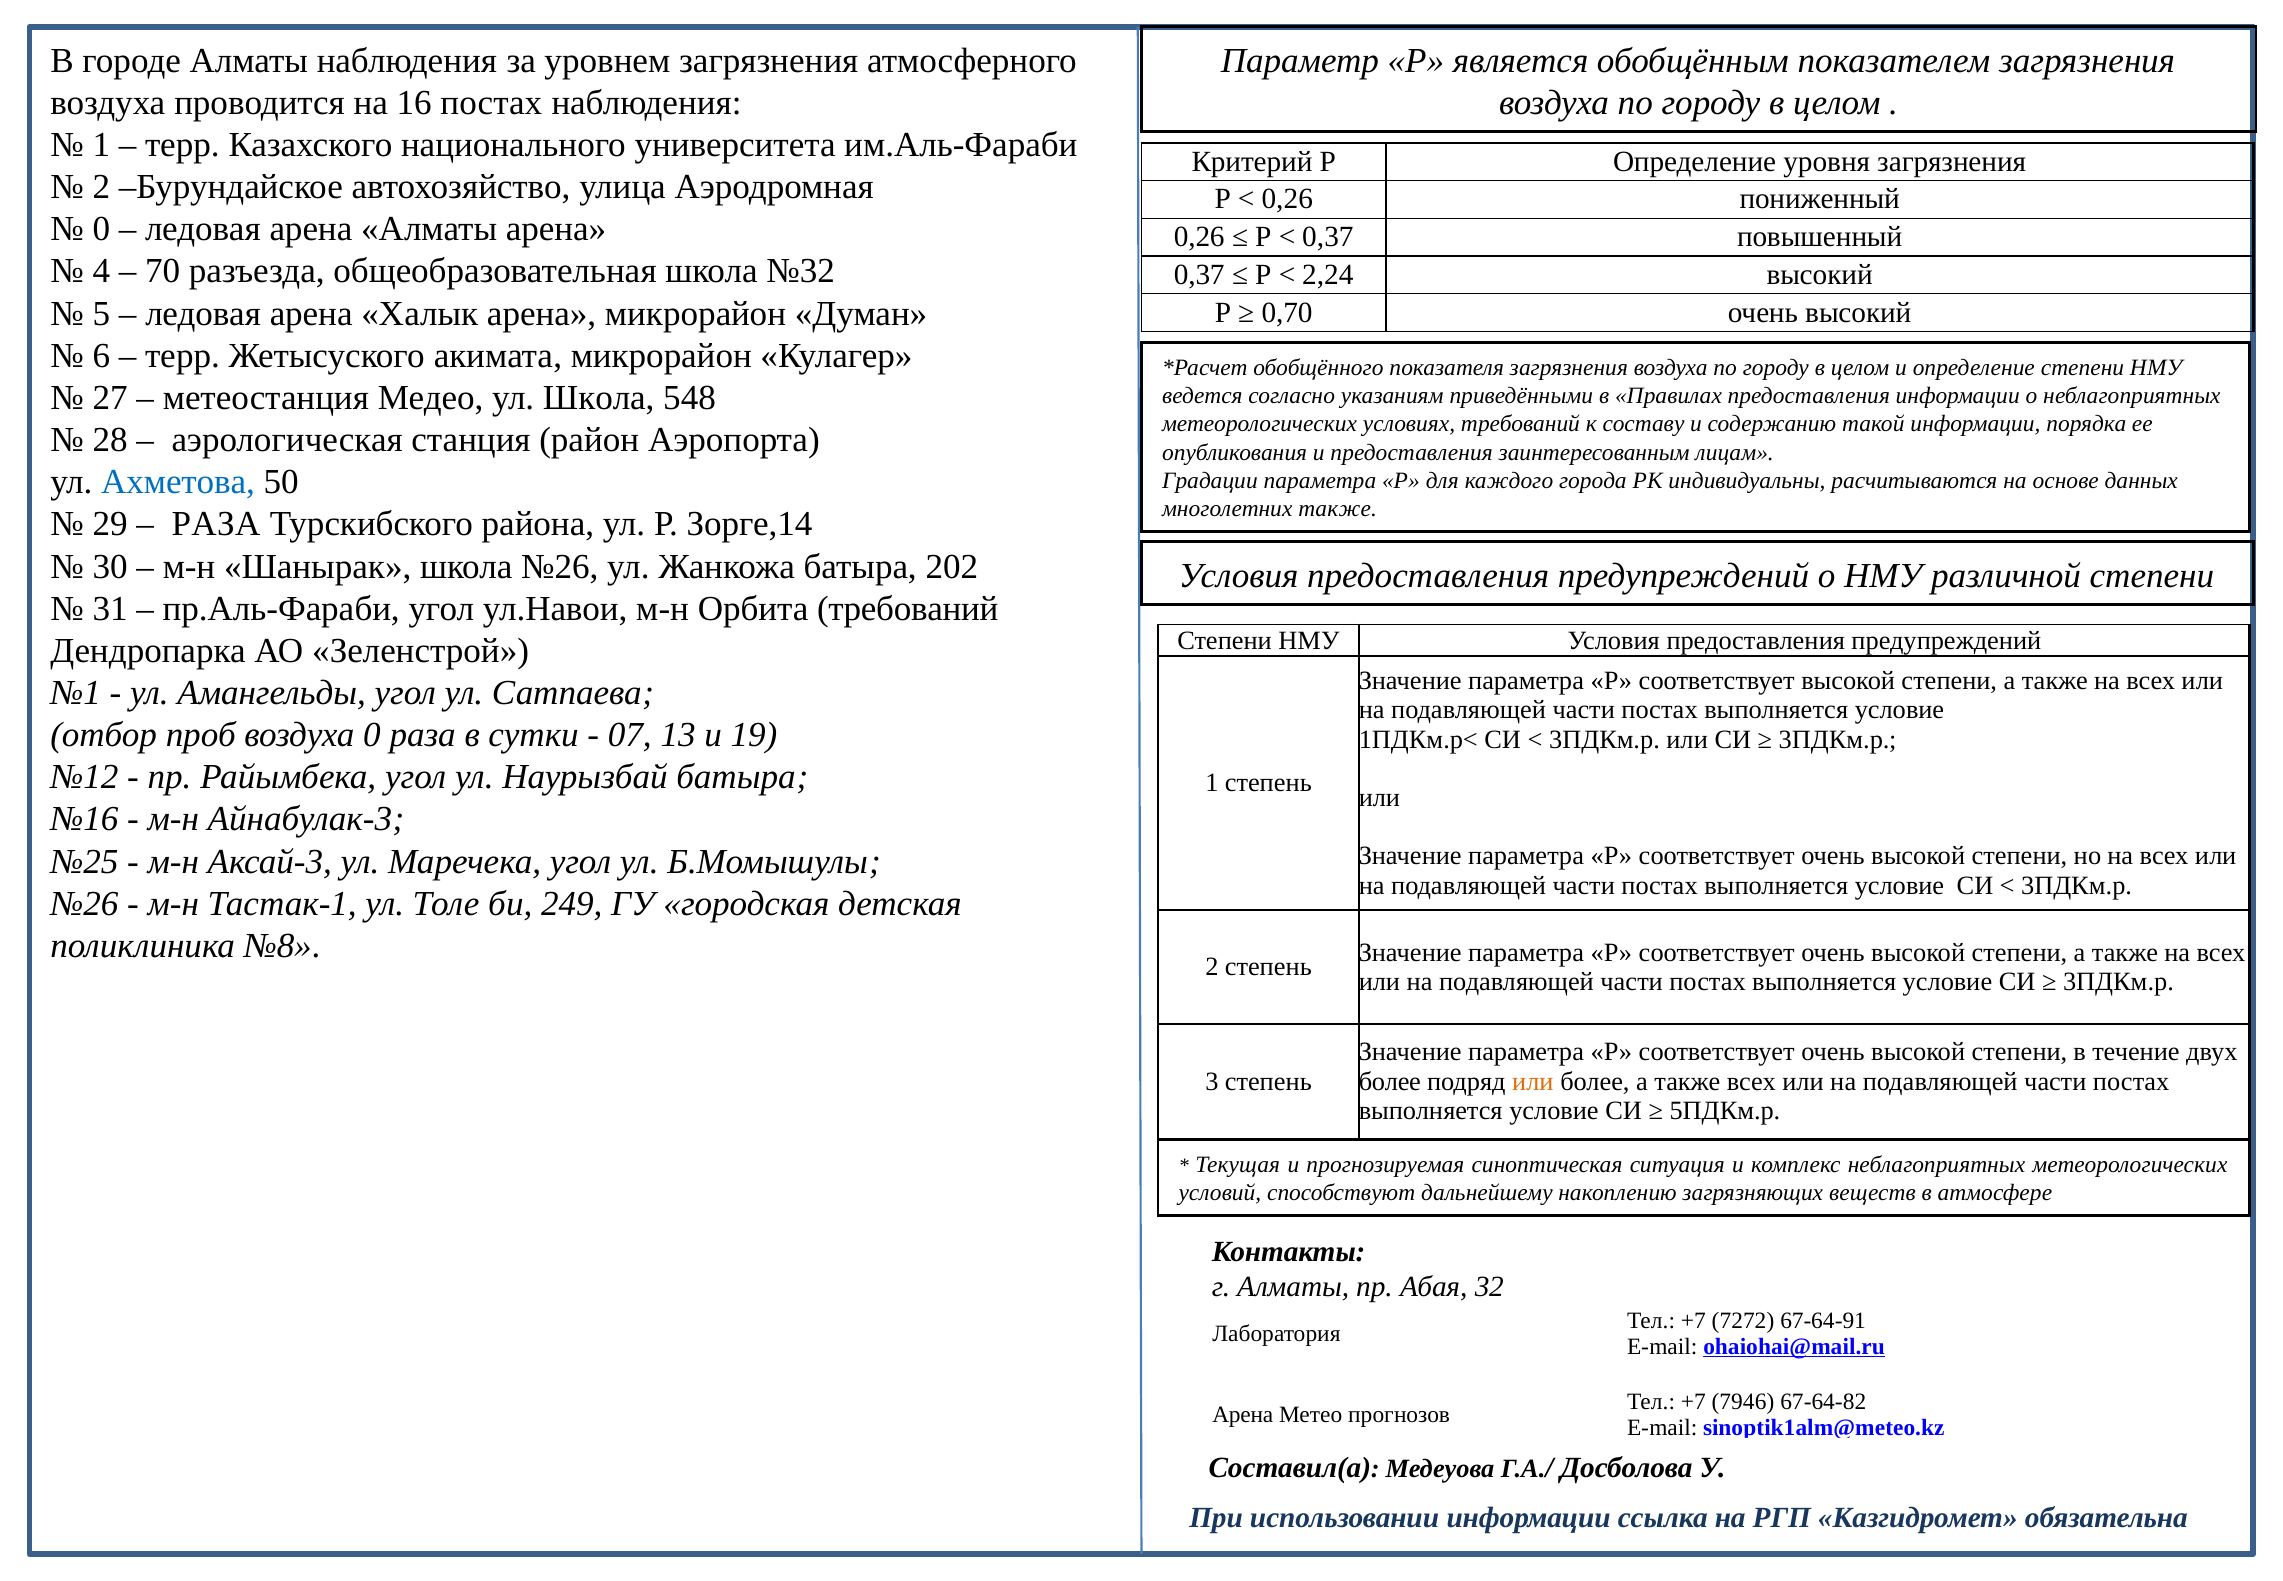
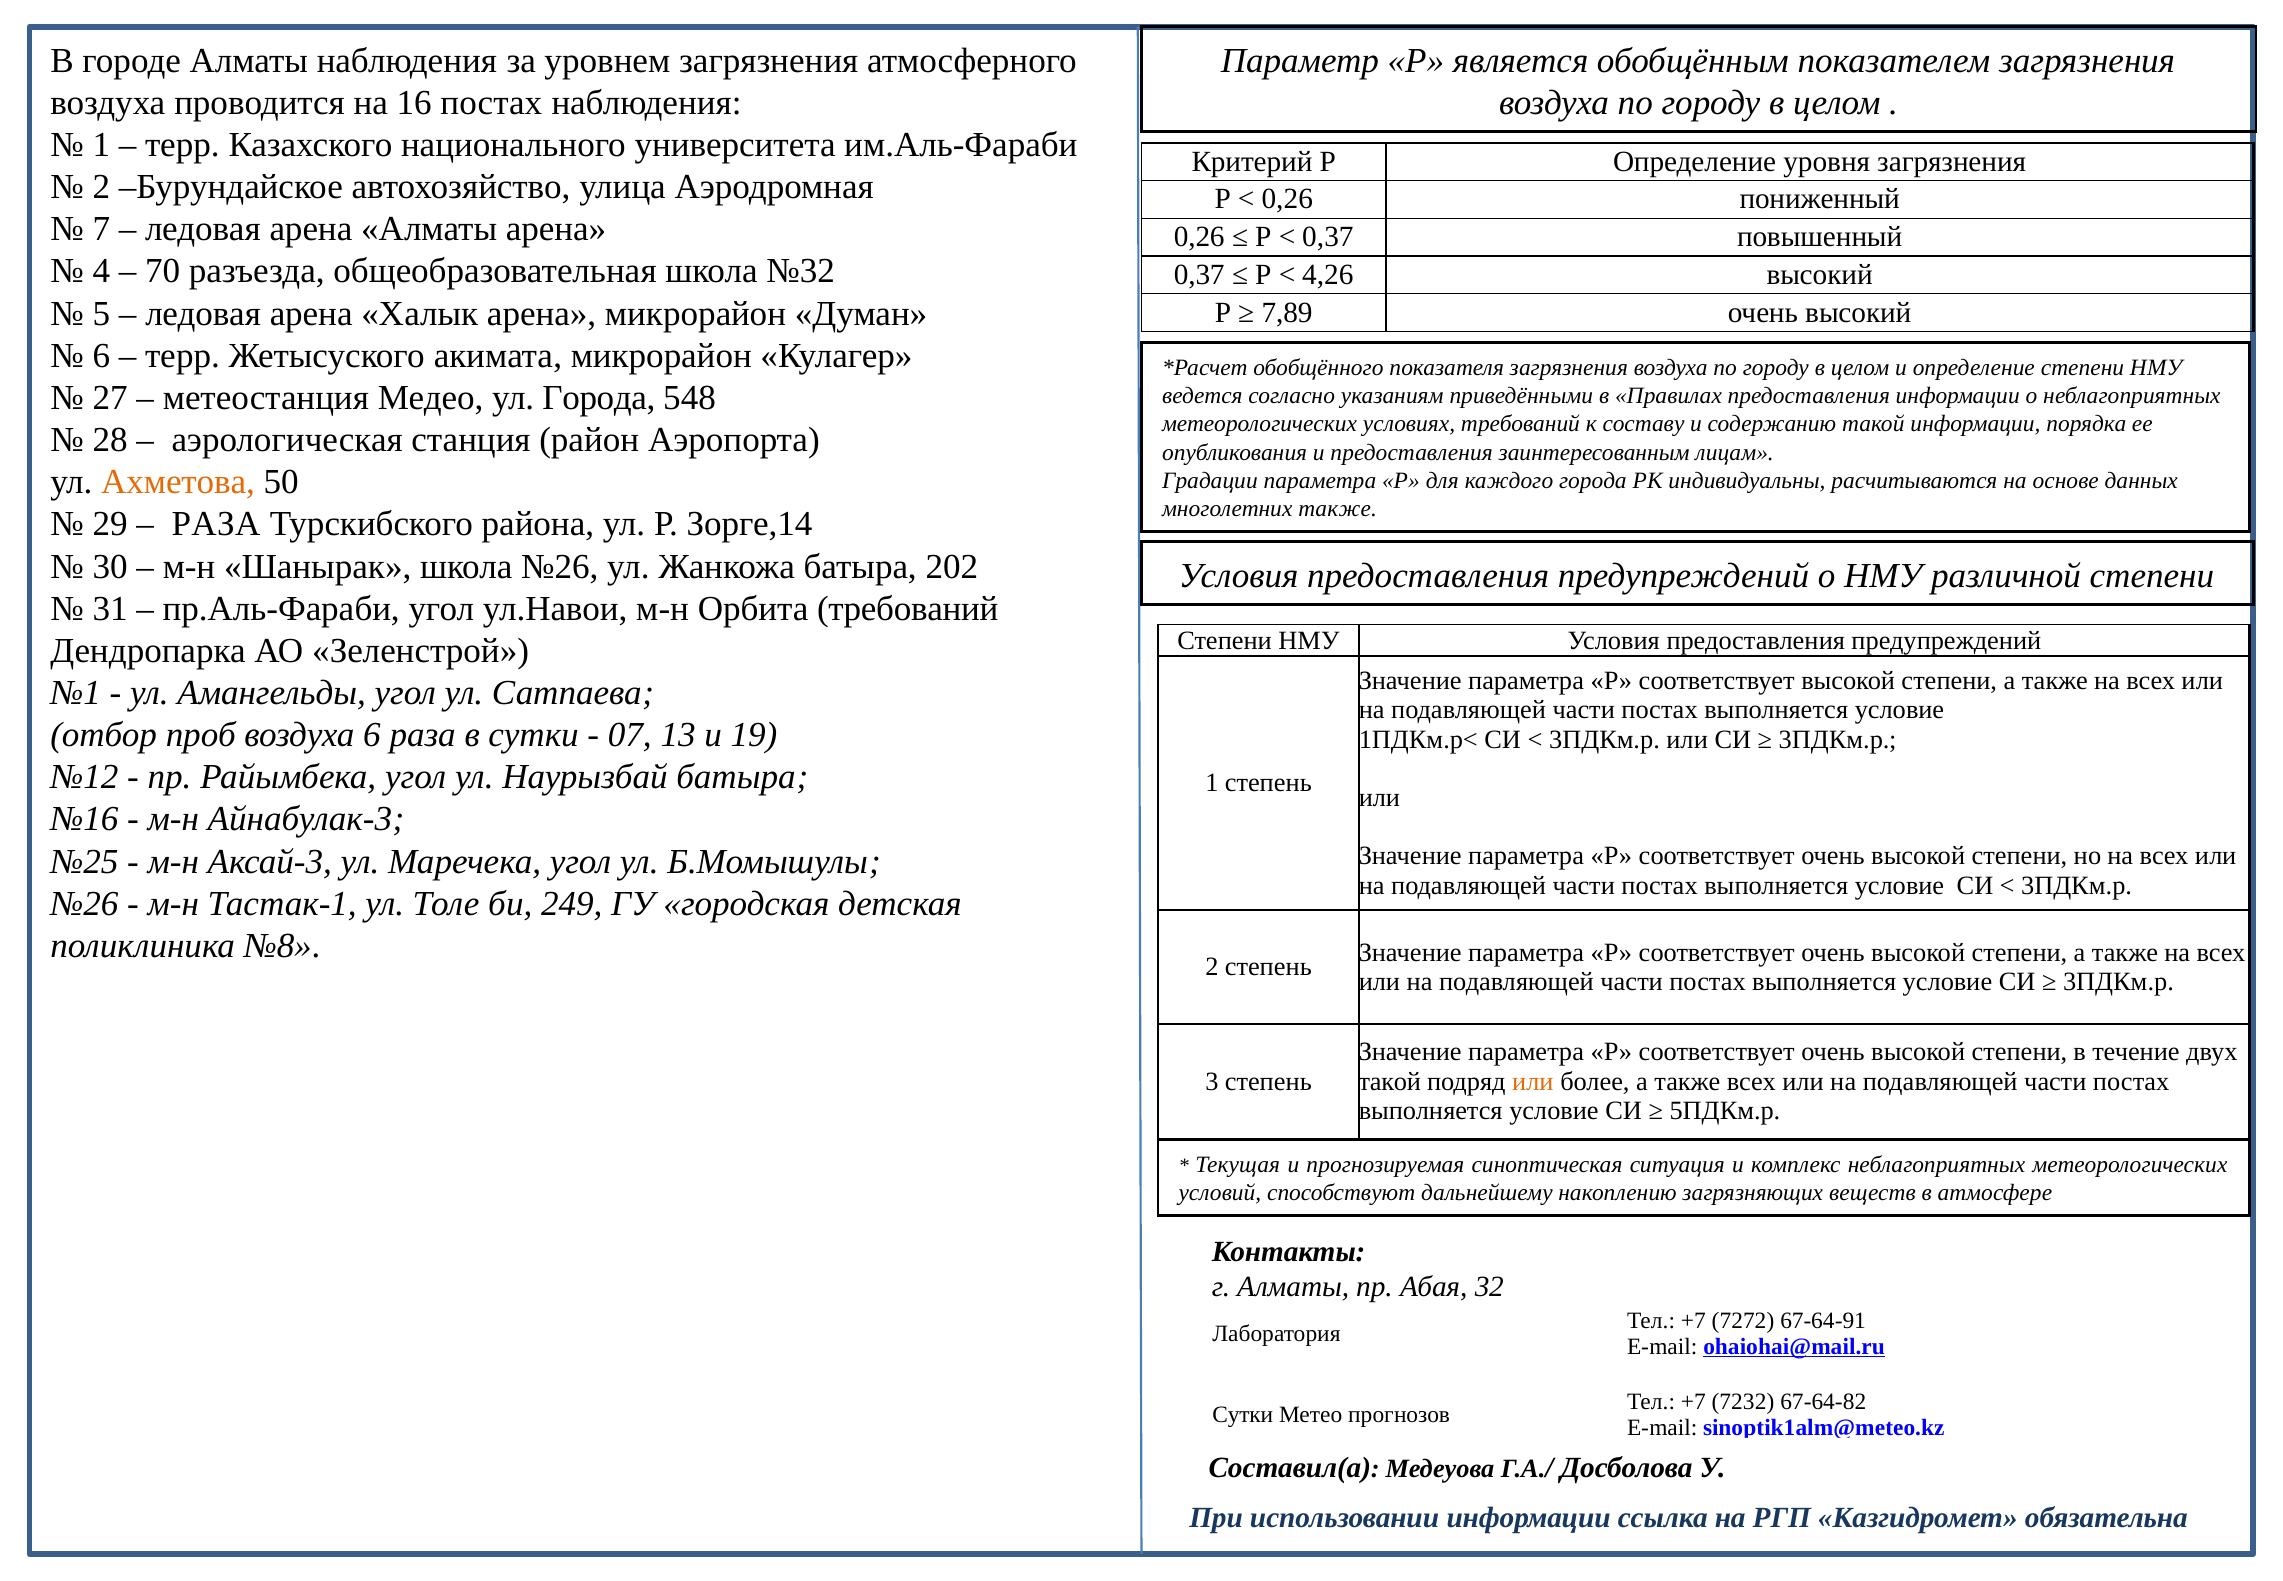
0 at (101, 229): 0 -> 7
2,24: 2,24 -> 4,26
0,70: 0,70 -> 7,89
ул Школа: Школа -> Города
Ахметова colour: blue -> orange
воздуха 0: 0 -> 6
более at (1390, 1081): более -> такой
7946: 7946 -> 7232
Арена at (1243, 1415): Арена -> Сутки
